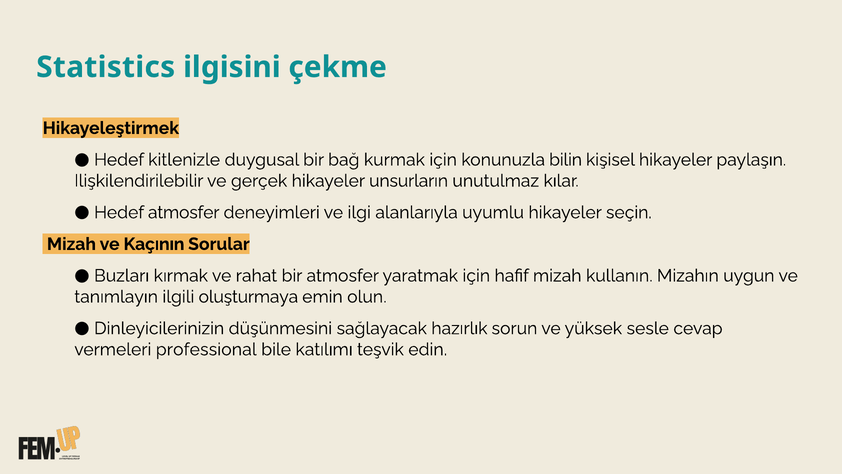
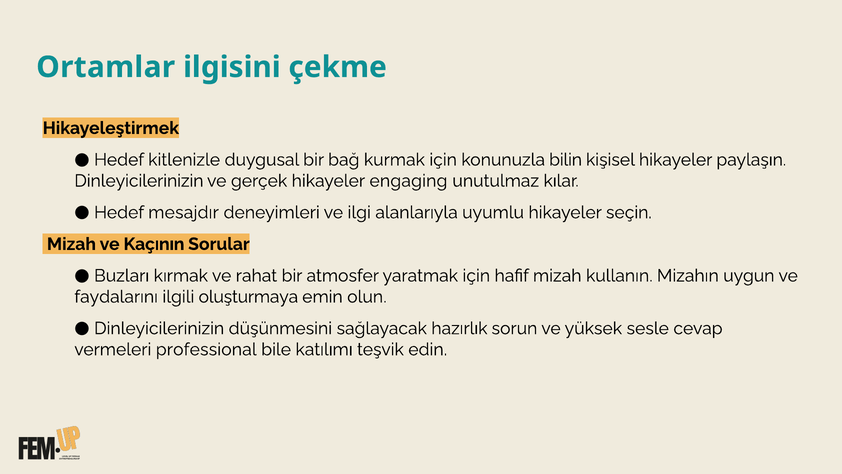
Statistics: Statistics -> Ortamlar
Ilişkilendirilebilir at (139, 181): Ilişkilendirilebilir -> Dinleyicilerinizin
unsurların: unsurların -> engaging
Hedef atmosfer: atmosfer -> mesajdır
tanımlayın: tanımlayın -> faydalarını
